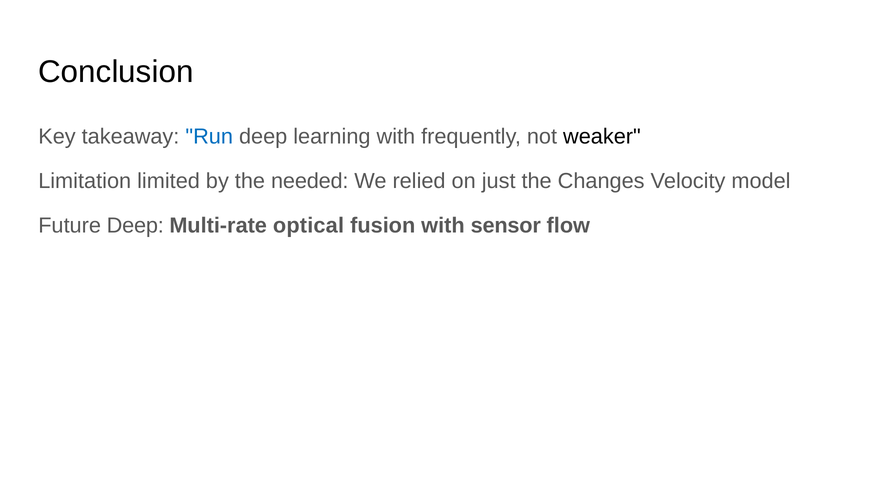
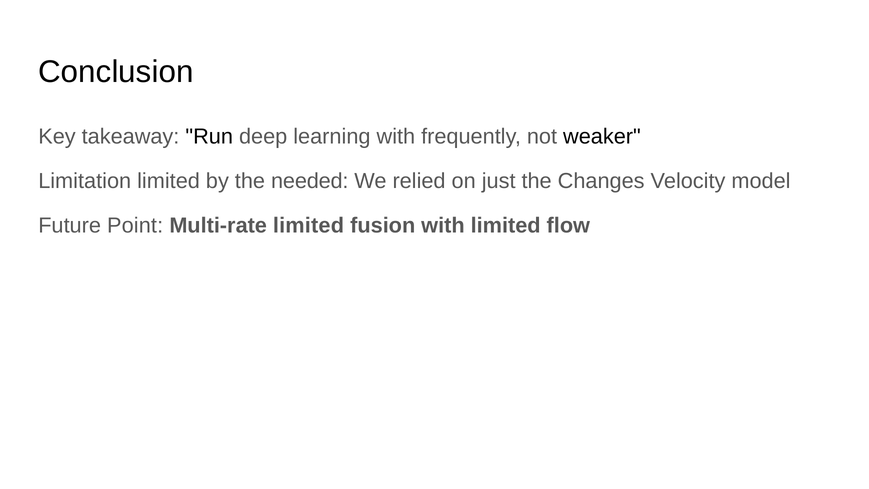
Run colour: blue -> black
Future Deep: Deep -> Point
Multi-rate optical: optical -> limited
with sensor: sensor -> limited
